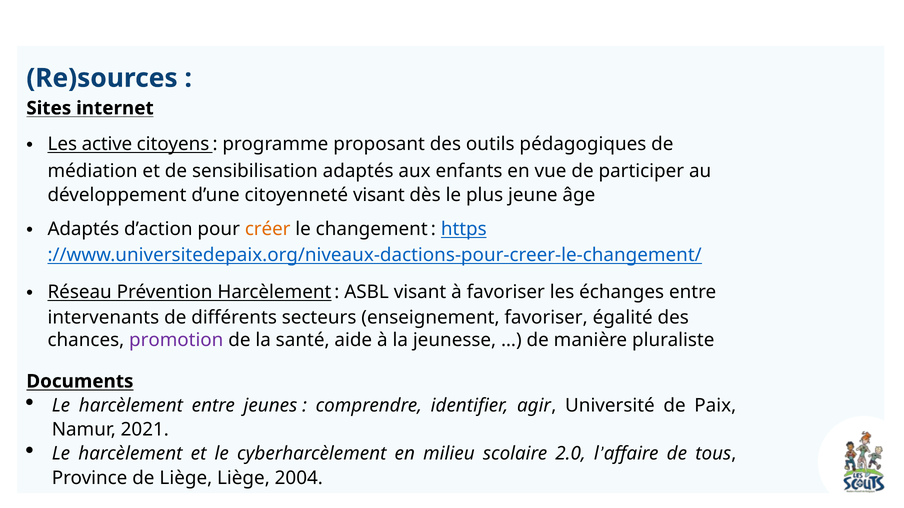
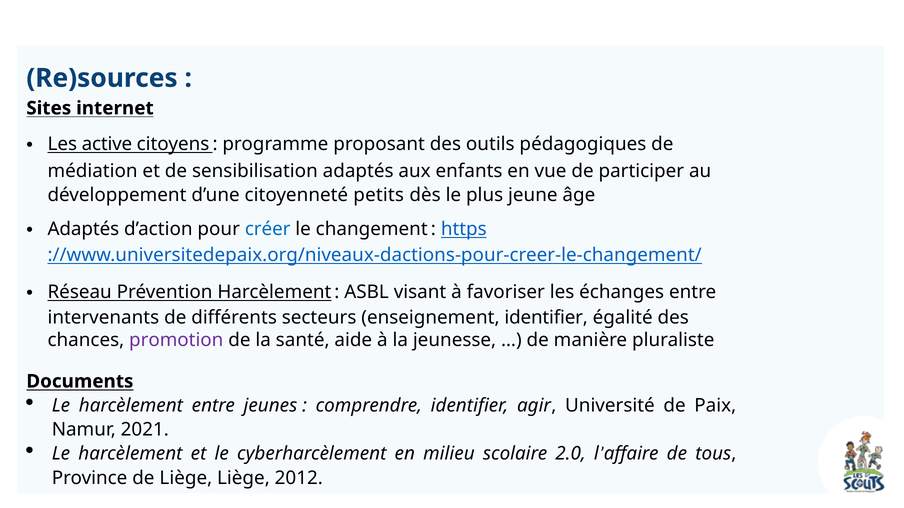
citoyenneté visant: visant -> petits
créer colour: orange -> blue
enseignement favoriser: favoriser -> identifier
2004: 2004 -> 2012
